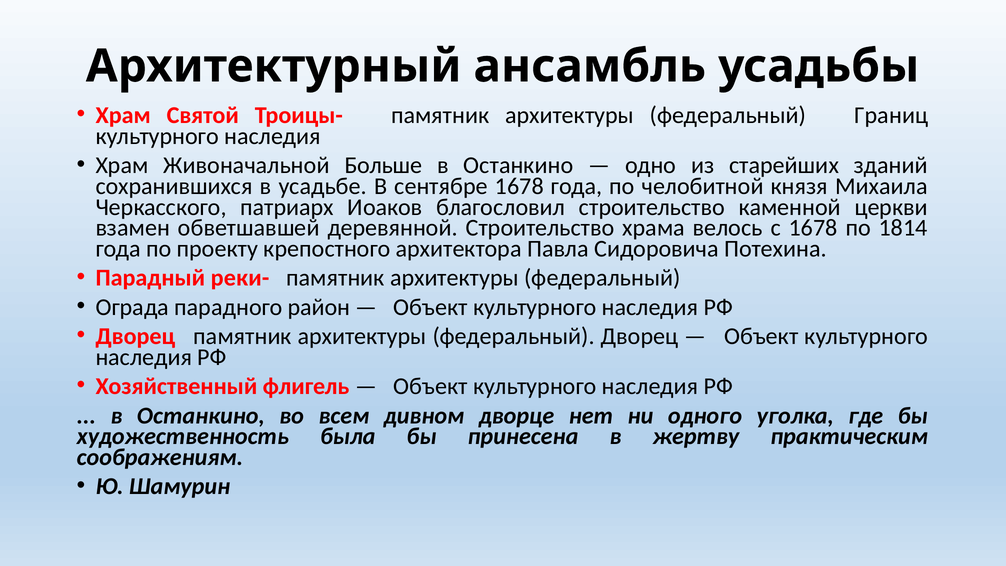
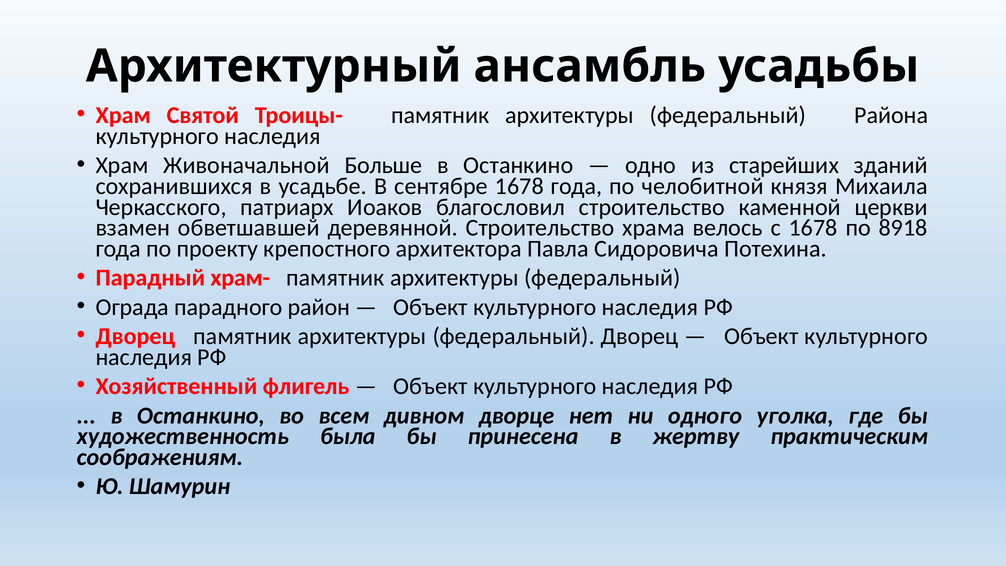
Границ: Границ -> Района
1814: 1814 -> 8918
реки-: реки- -> храм-
